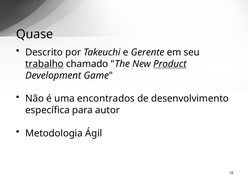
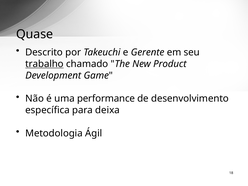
Product underline: present -> none
encontrados: encontrados -> performance
autor: autor -> deixa
